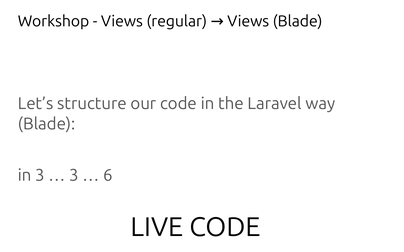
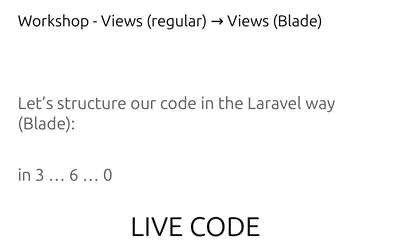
3 at (74, 176): 3 -> 6
6: 6 -> 0
